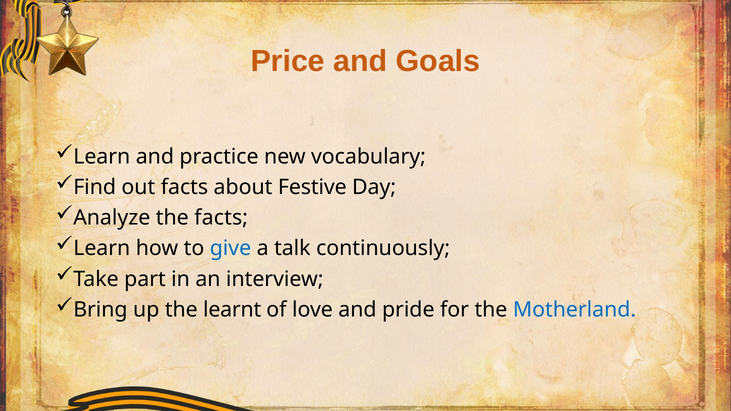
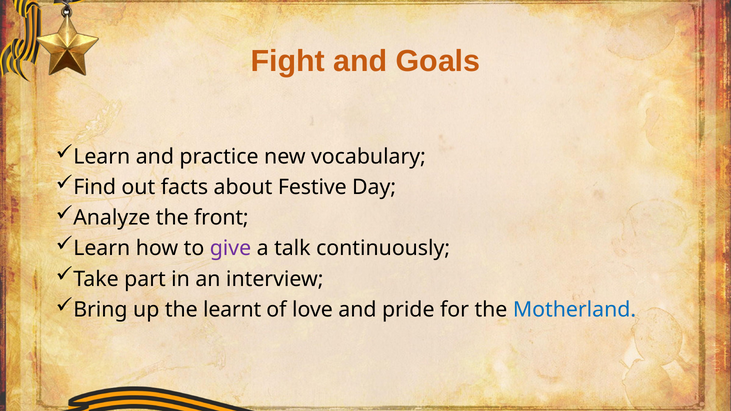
Price: Price -> Fight
the facts: facts -> front
give colour: blue -> purple
